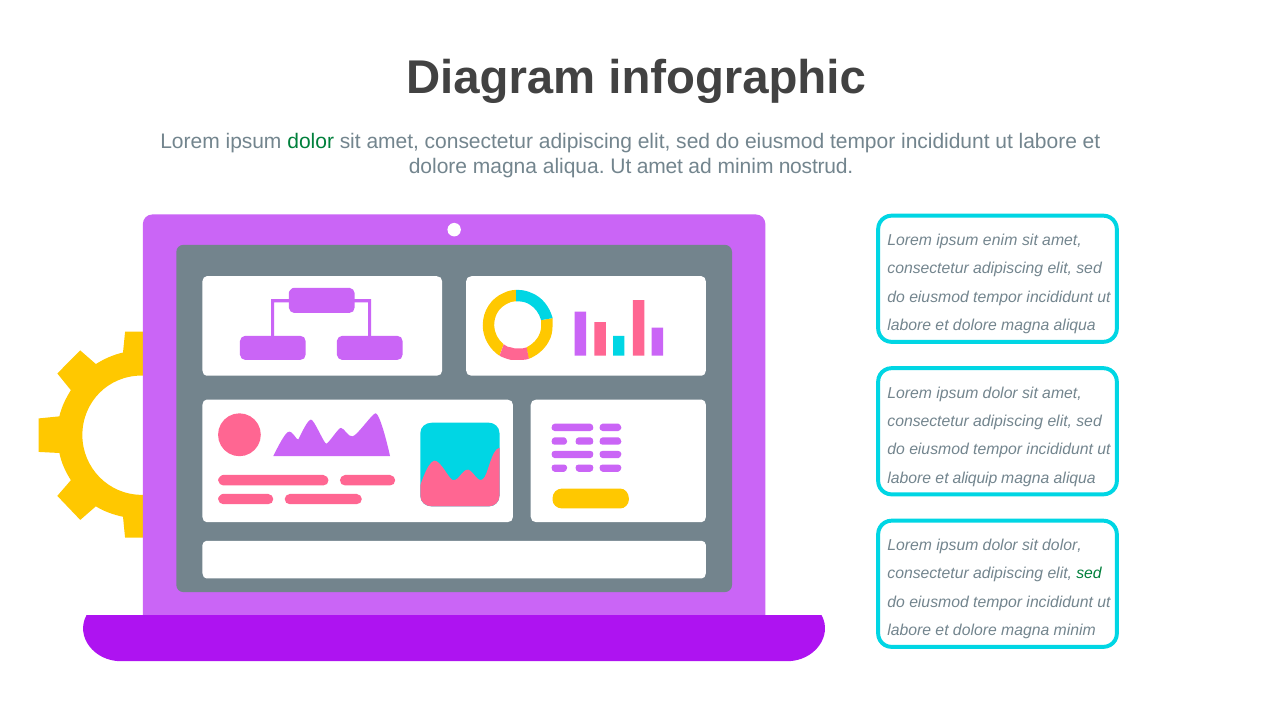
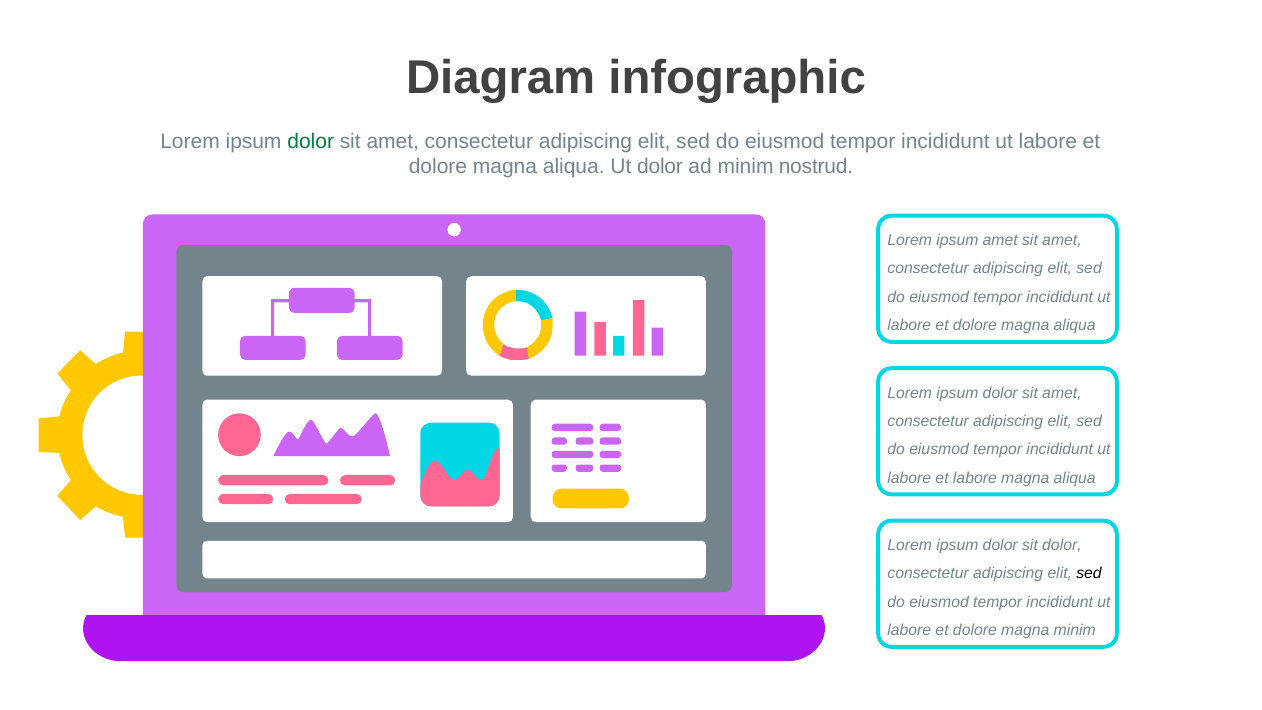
Ut amet: amet -> dolor
ipsum enim: enim -> amet
et aliquip: aliquip -> labore
sed at (1089, 574) colour: green -> black
